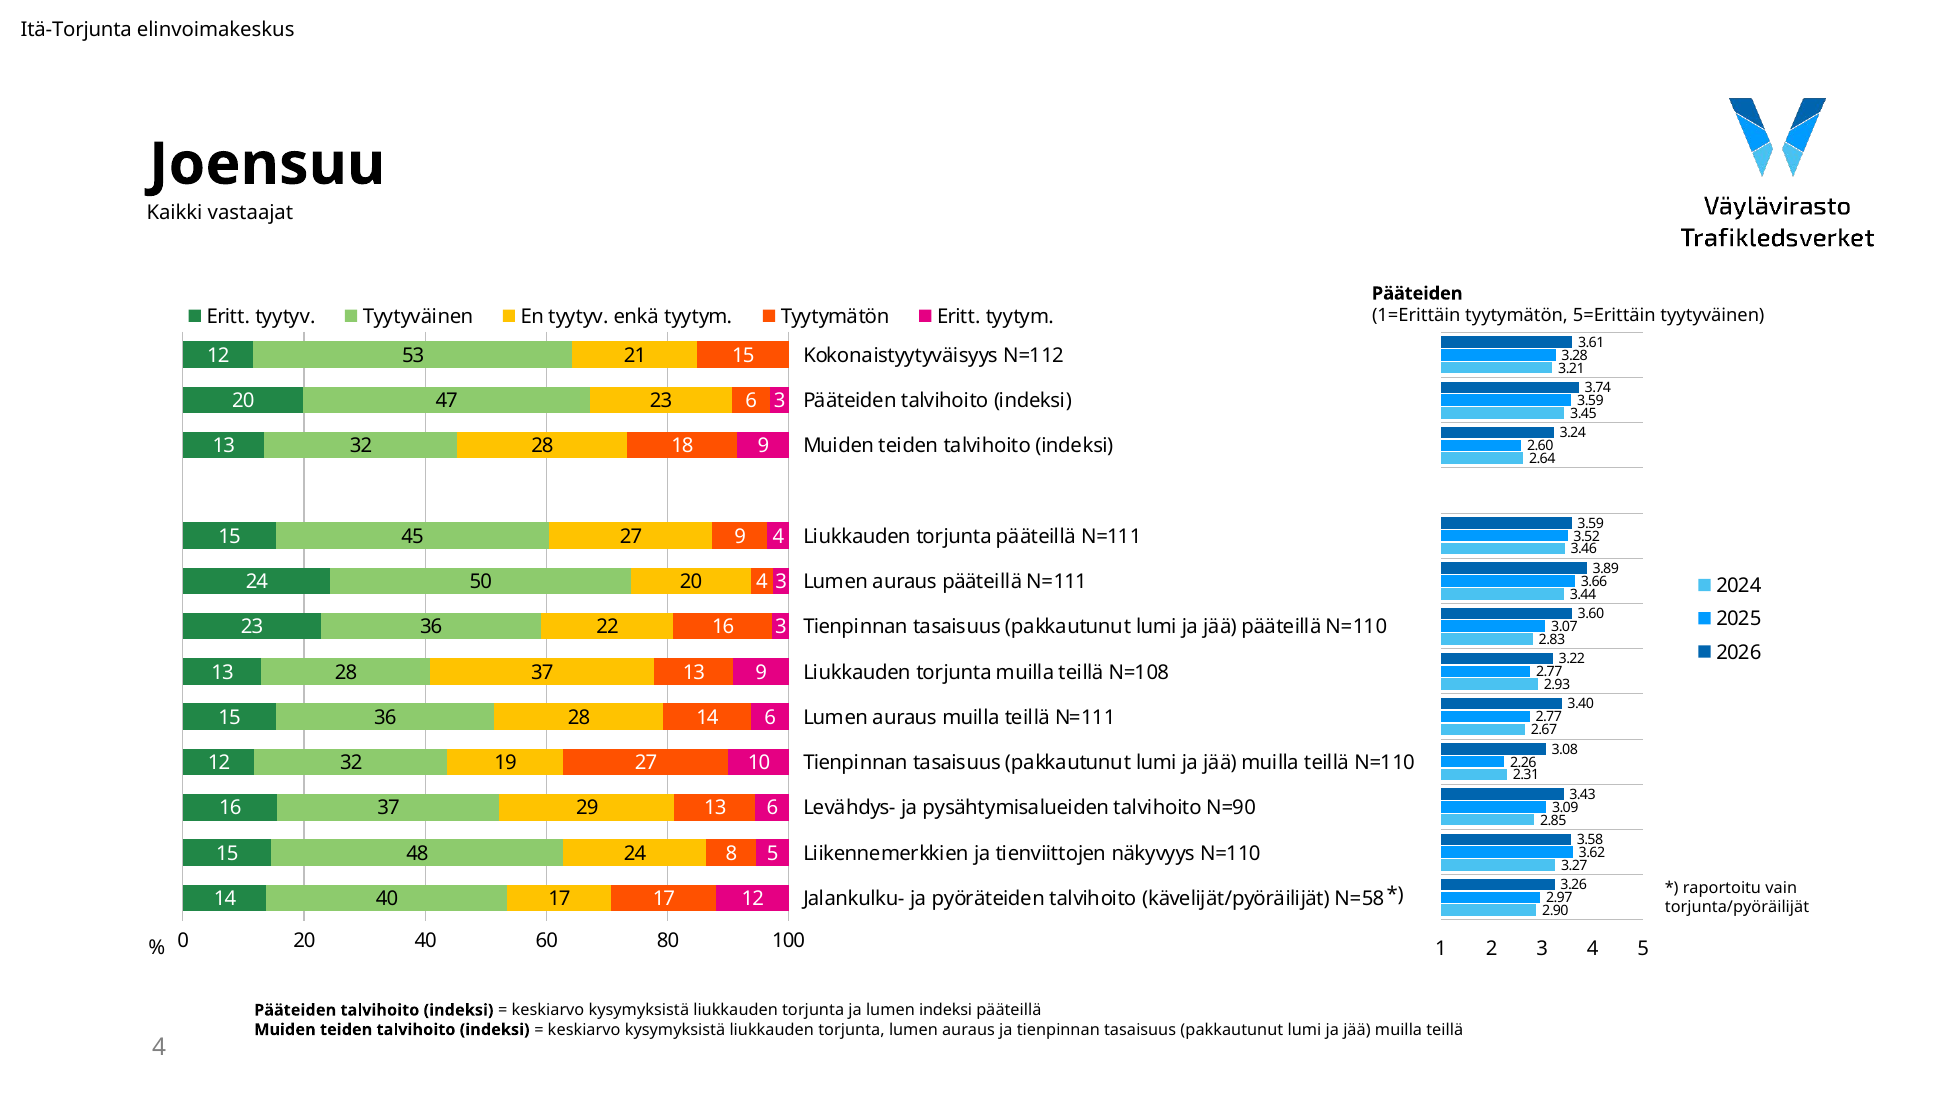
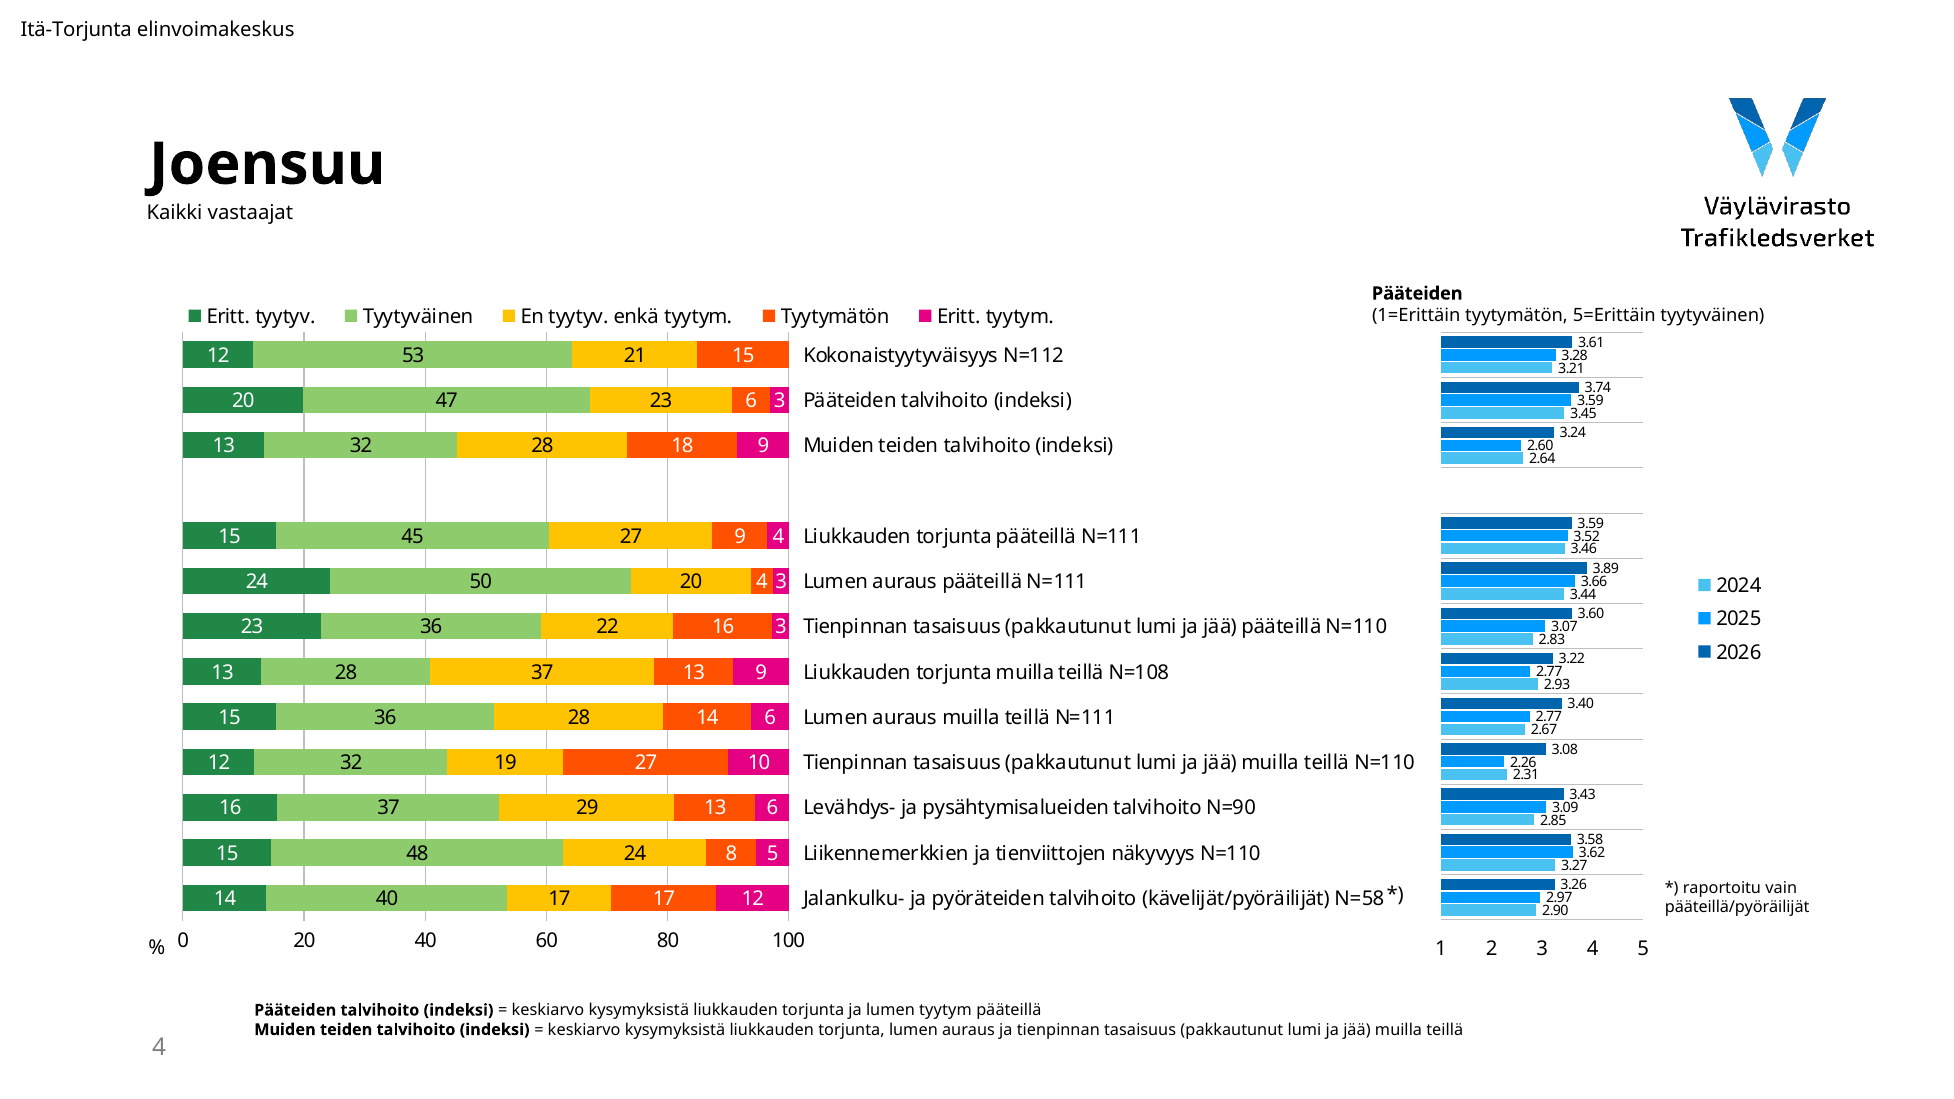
torjunta/pyöräilijät: torjunta/pyöräilijät -> pääteillä/pyöräilijät
lumen indeksi: indeksi -> tyytym
